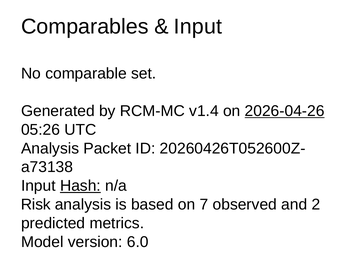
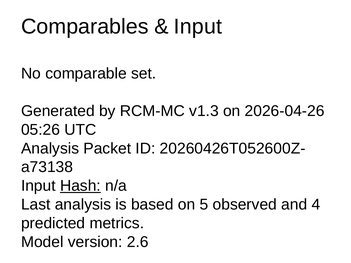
v1.4: v1.4 -> v1.3
2026-04-26 underline: present -> none
Risk: Risk -> Last
7: 7 -> 5
2: 2 -> 4
6.0: 6.0 -> 2.6
